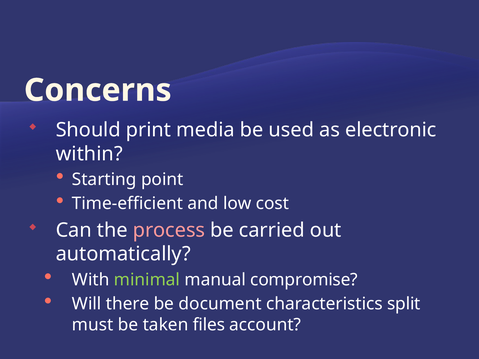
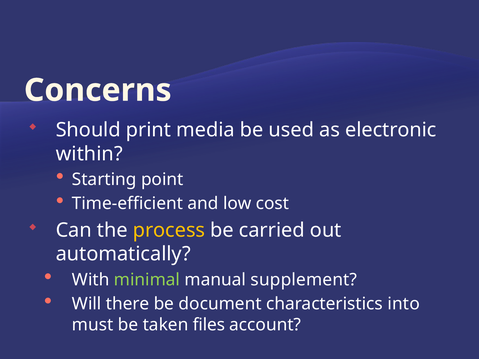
process colour: pink -> yellow
compromise: compromise -> supplement
split: split -> into
